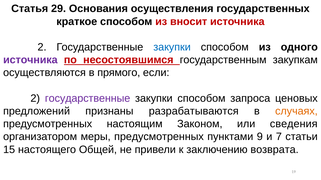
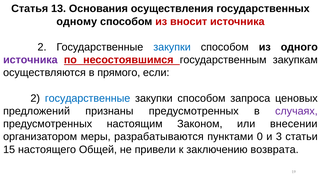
29: 29 -> 13
краткое: краткое -> одному
государственные at (88, 99) colour: purple -> blue
признаны разрабатываются: разрабатываются -> предусмотренных
случаях colour: orange -> purple
сведения: сведения -> внесении
меры предусмотренных: предусмотренных -> разрабатываются
9: 9 -> 0
7: 7 -> 3
